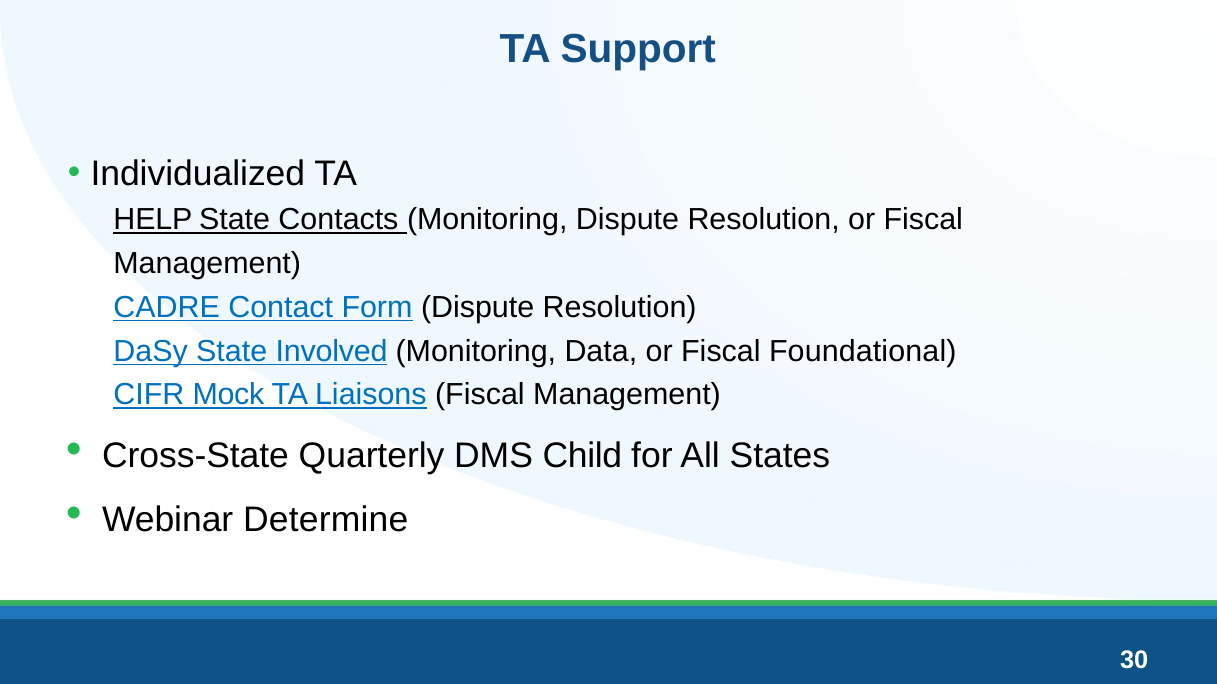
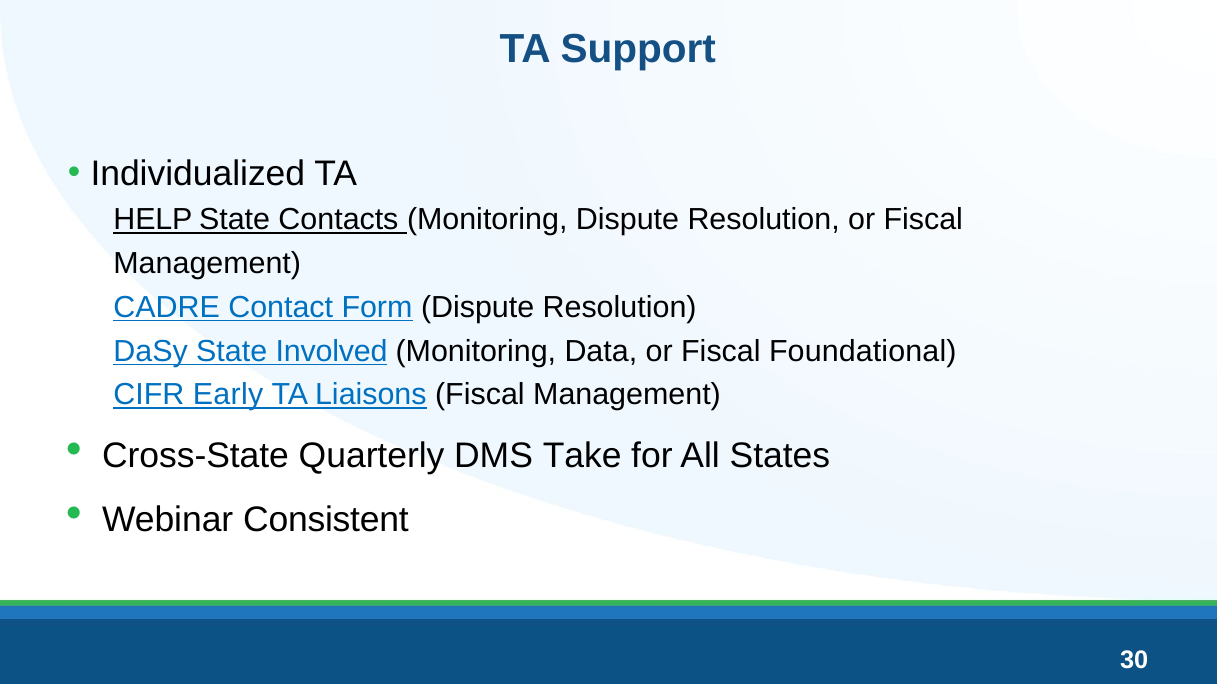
Mock: Mock -> Early
Child: Child -> Take
Determine: Determine -> Consistent
